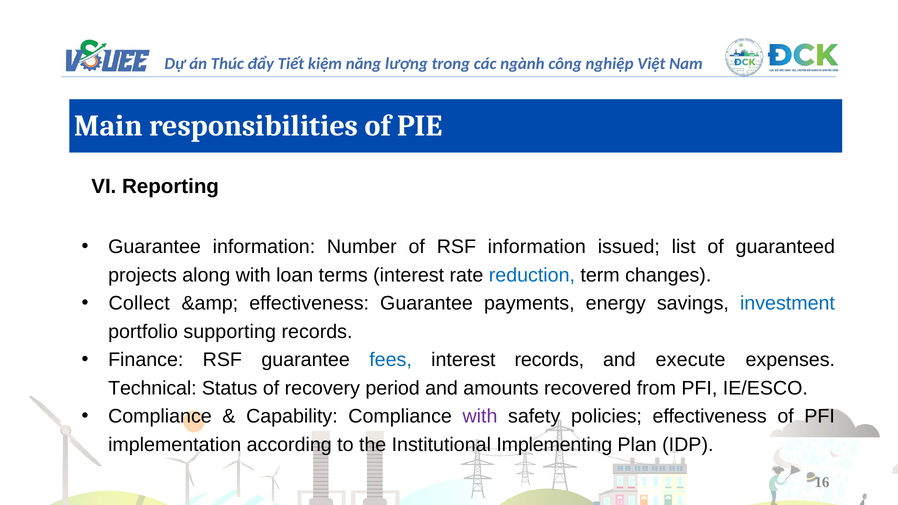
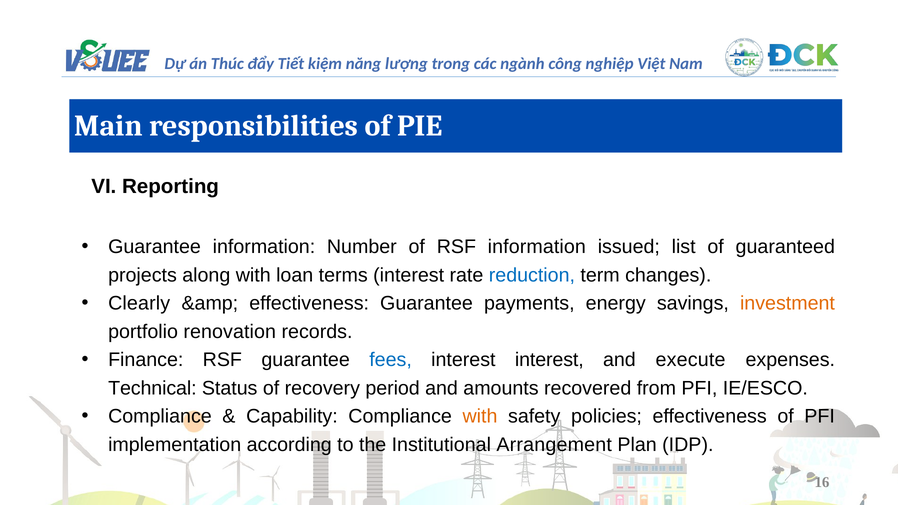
Collect: Collect -> Clearly
investment colour: blue -> orange
supporting: supporting -> renovation
interest records: records -> interest
with at (480, 417) colour: purple -> orange
Implementing: Implementing -> Arrangement
